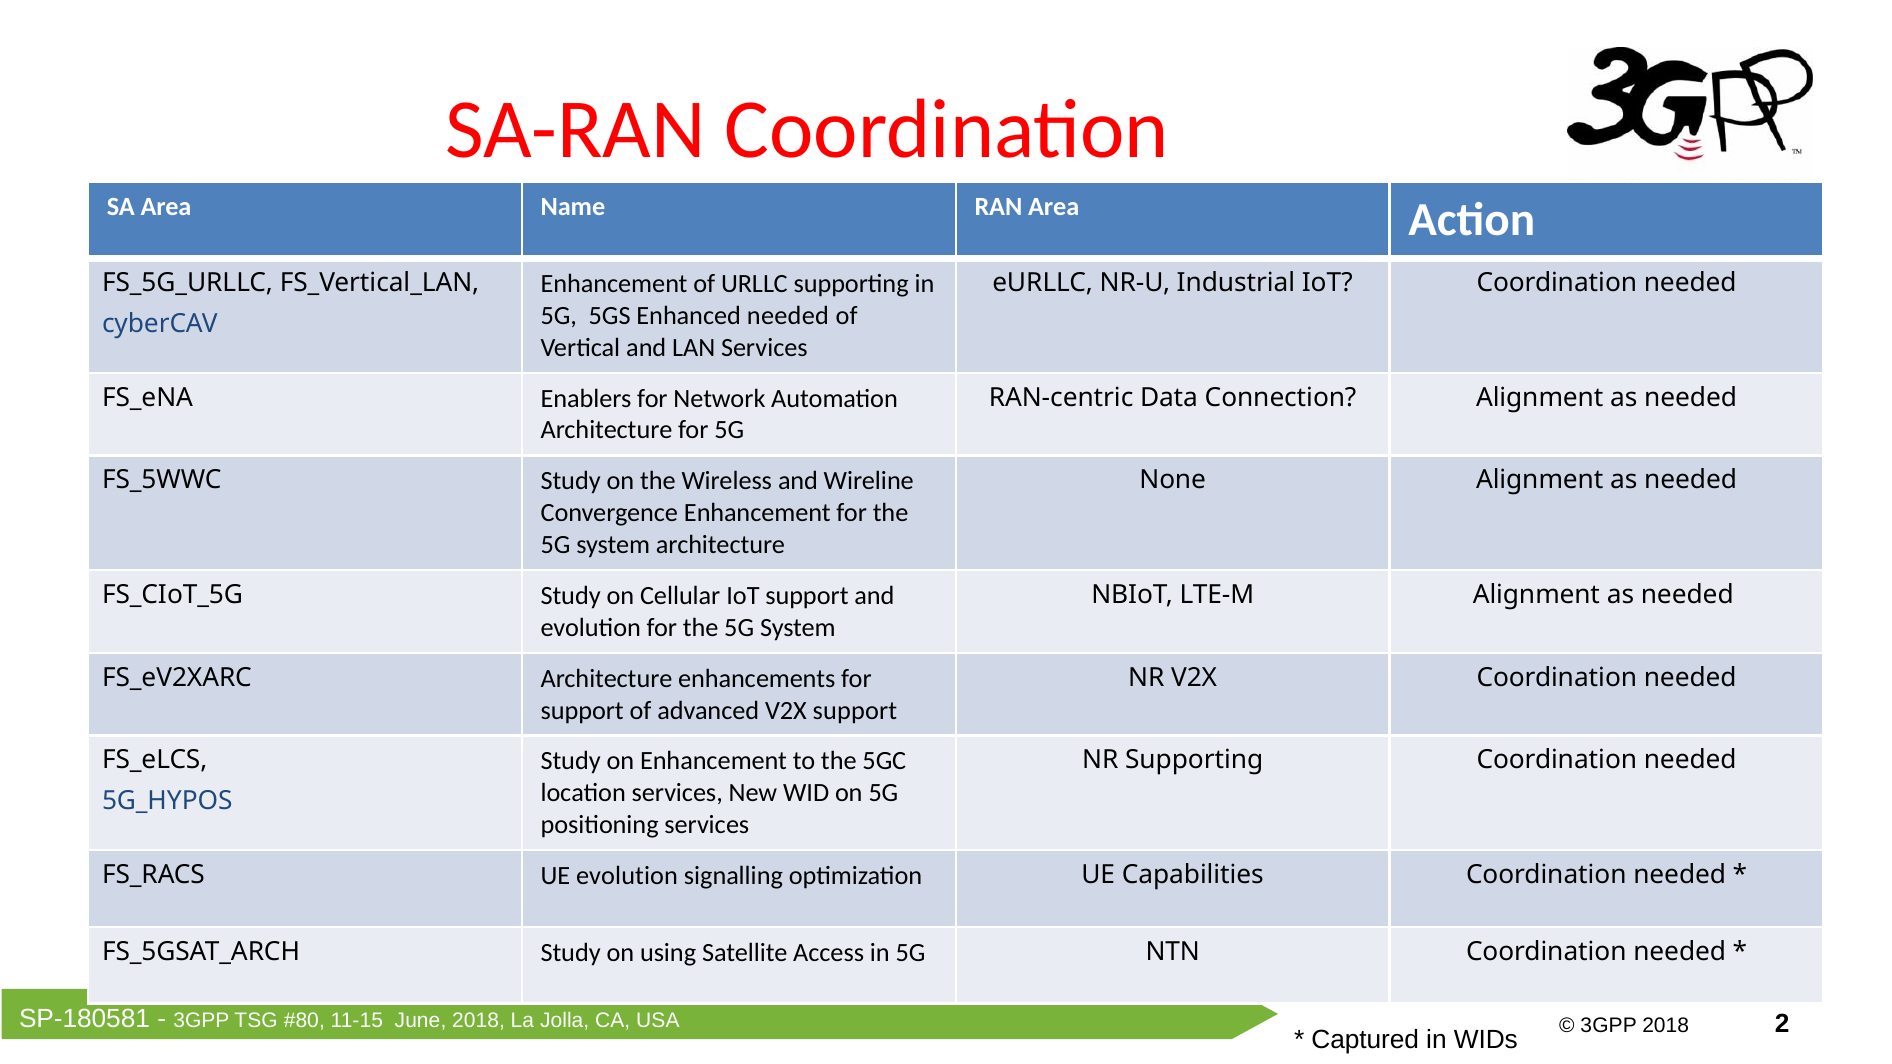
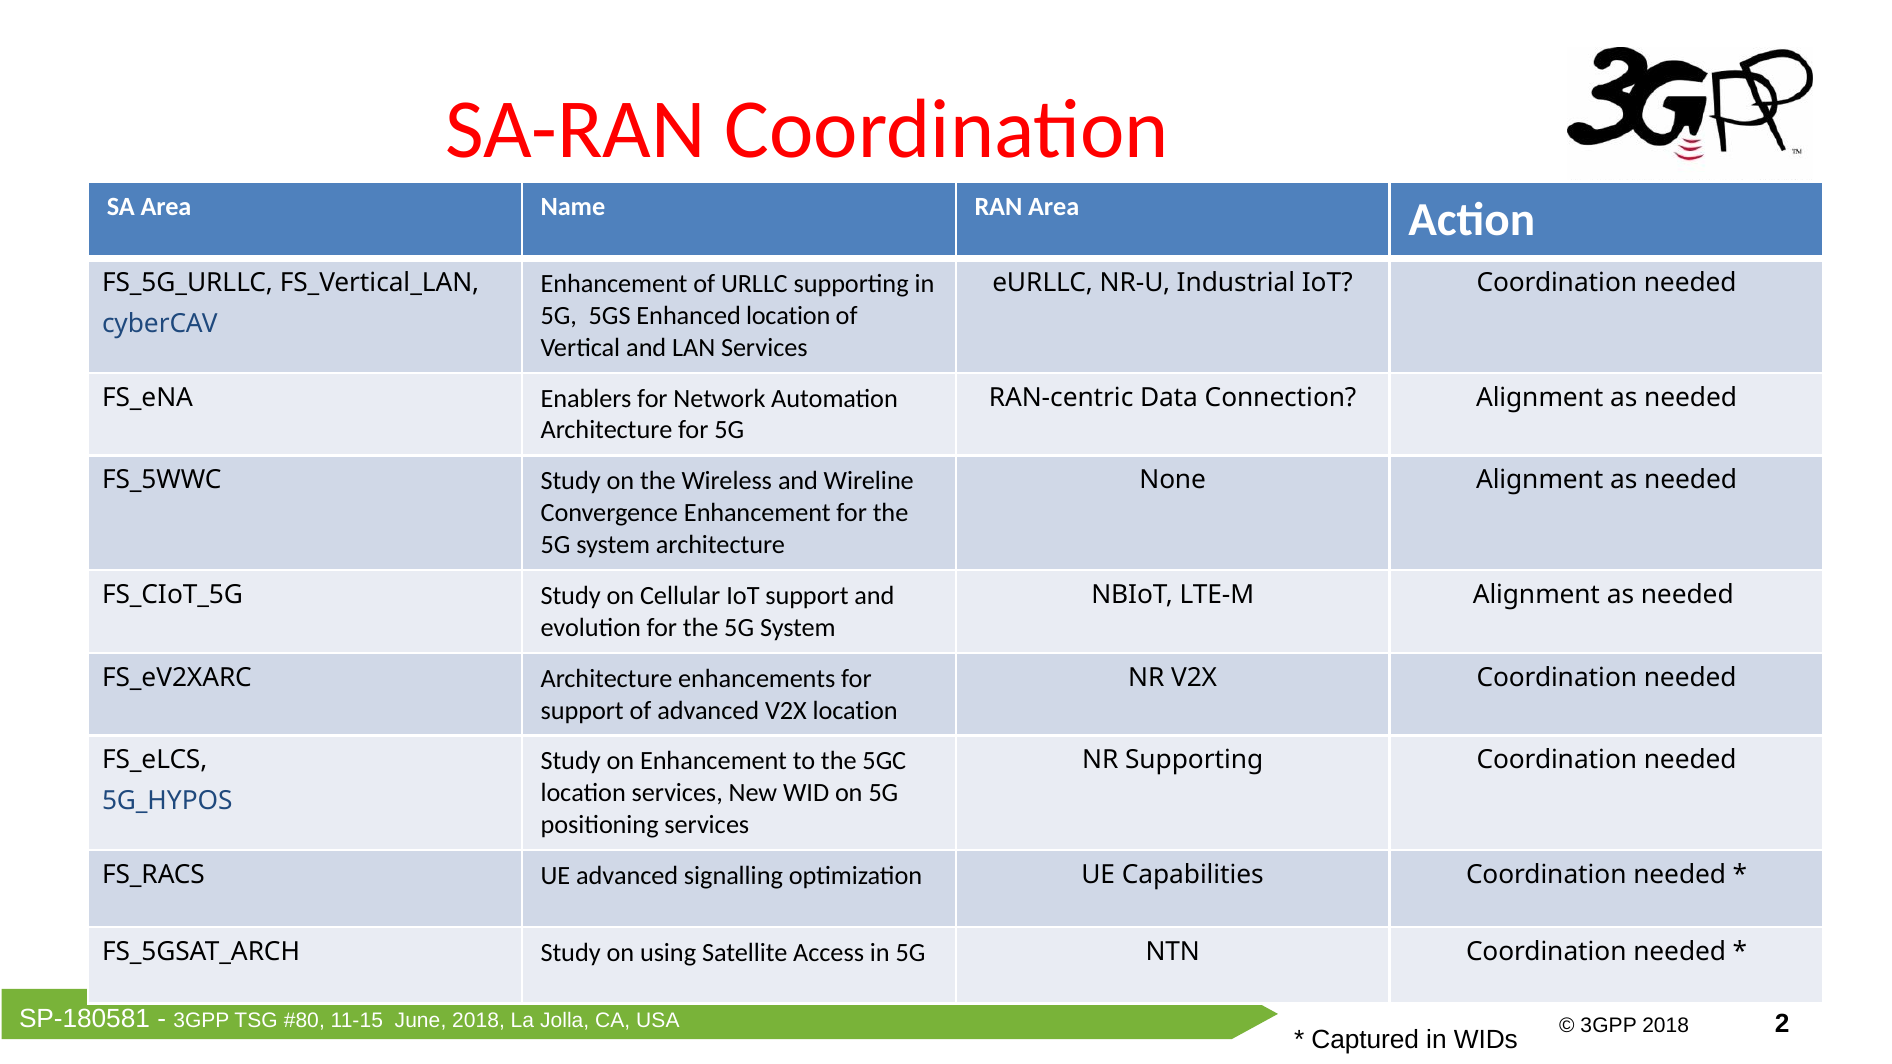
Enhanced needed: needed -> location
V2X support: support -> location
UE evolution: evolution -> advanced
